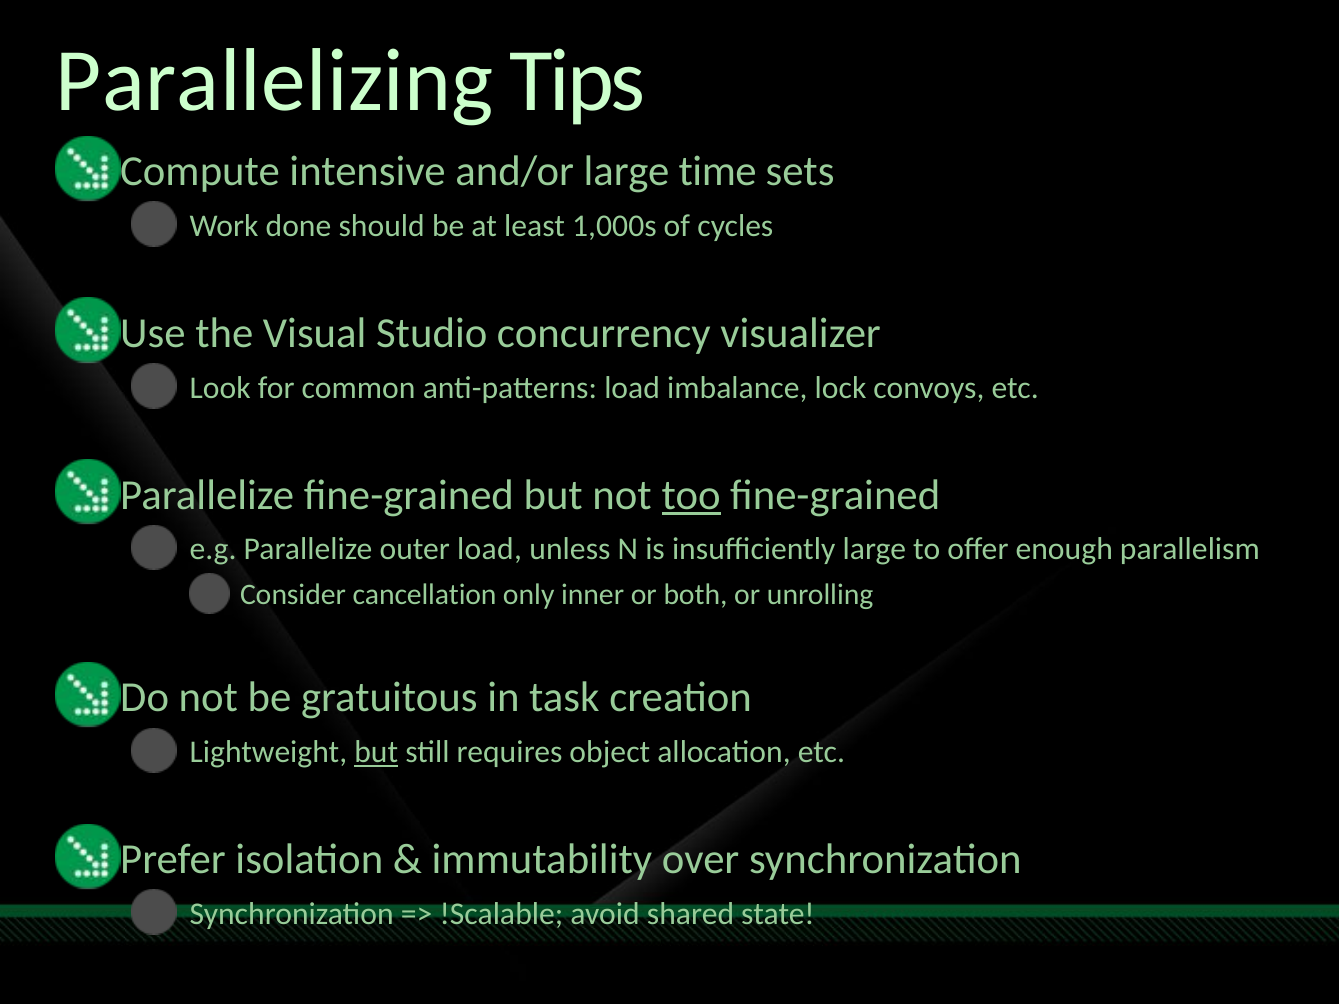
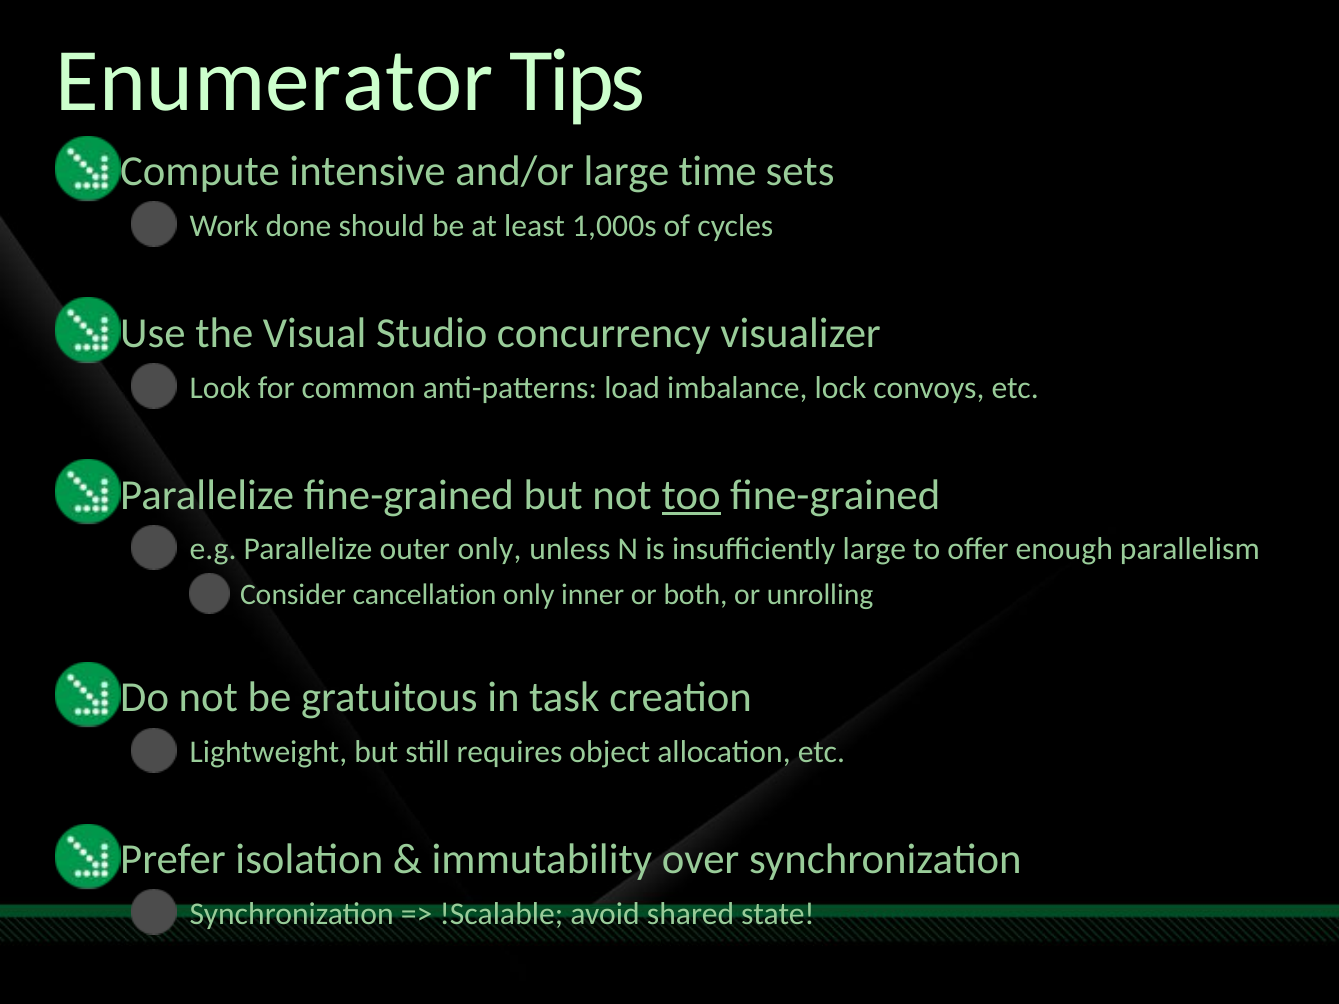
Parallelizing: Parallelizing -> Enumerator
outer load: load -> only
but at (376, 752) underline: present -> none
